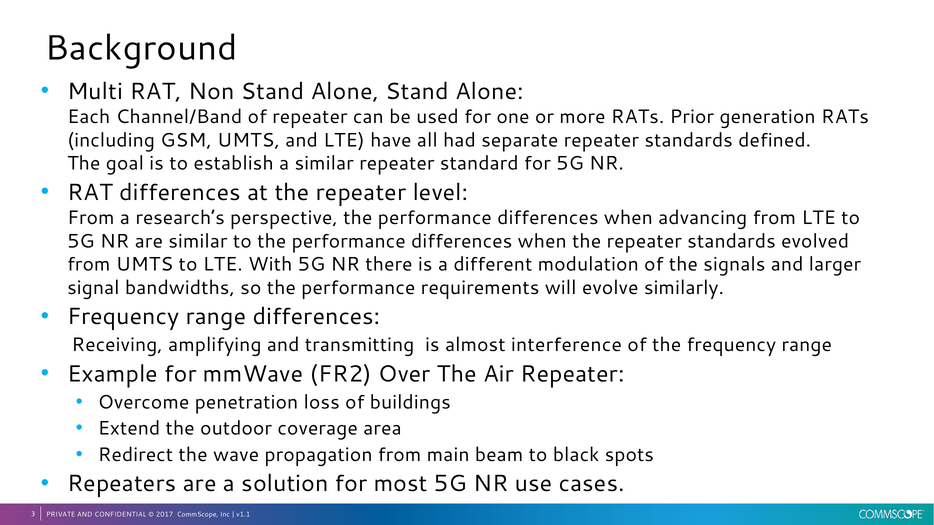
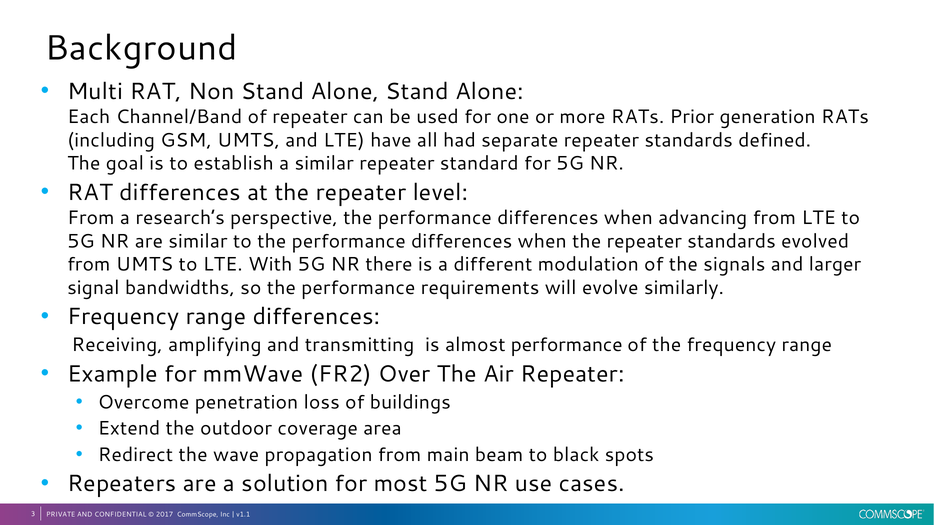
almost interference: interference -> performance
